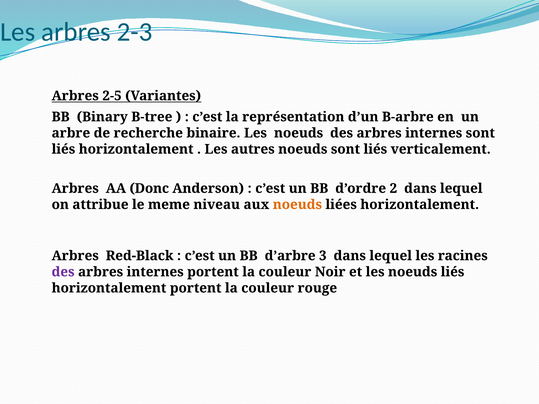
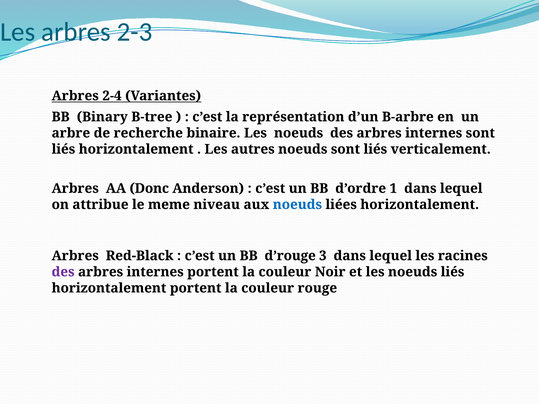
2-5: 2-5 -> 2-4
2: 2 -> 1
noeuds at (297, 205) colour: orange -> blue
d’arbre: d’arbre -> d’rouge
